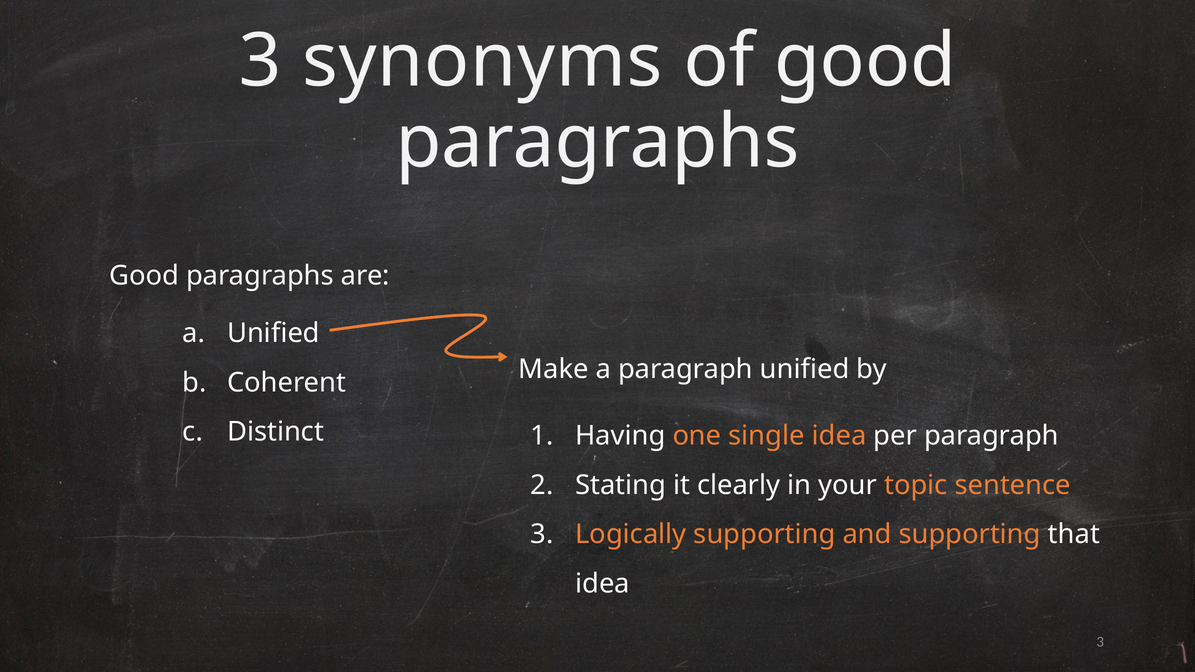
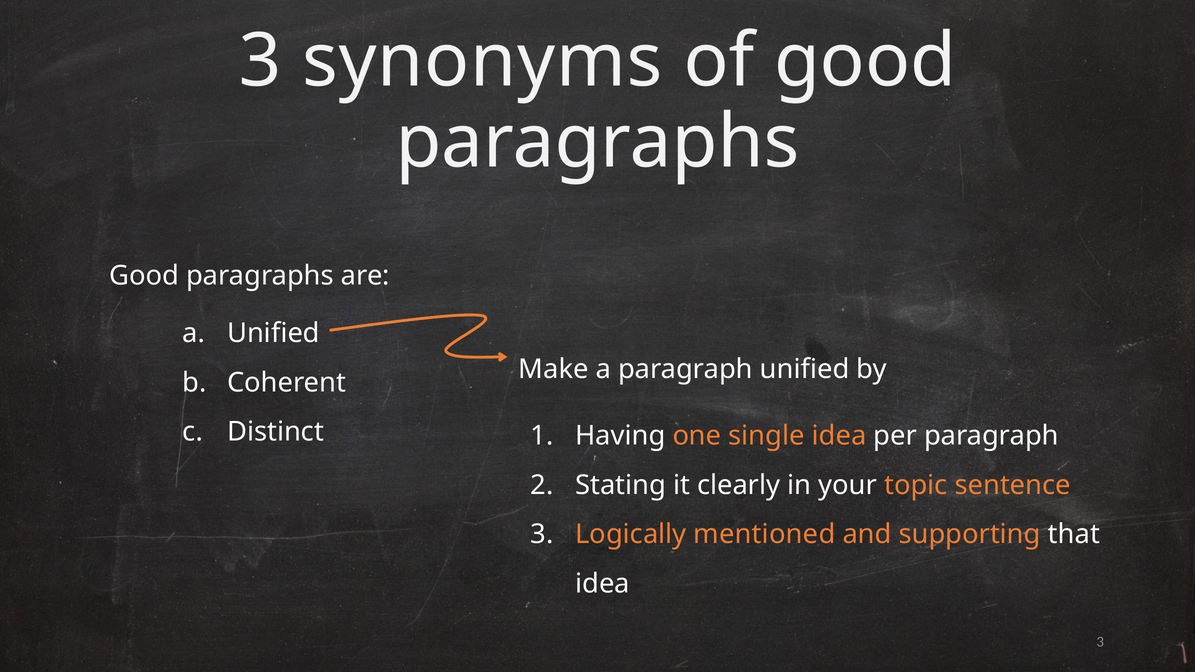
Logically supporting: supporting -> mentioned
